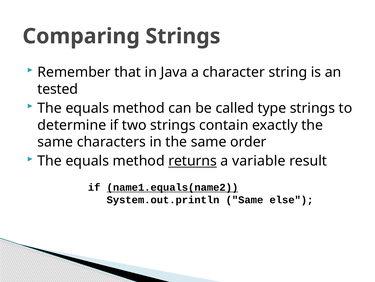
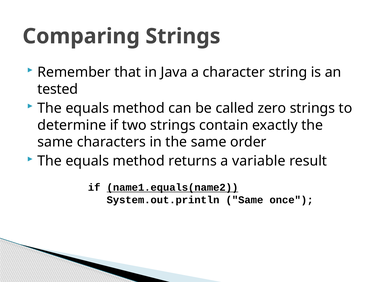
type: type -> zero
returns underline: present -> none
else: else -> once
